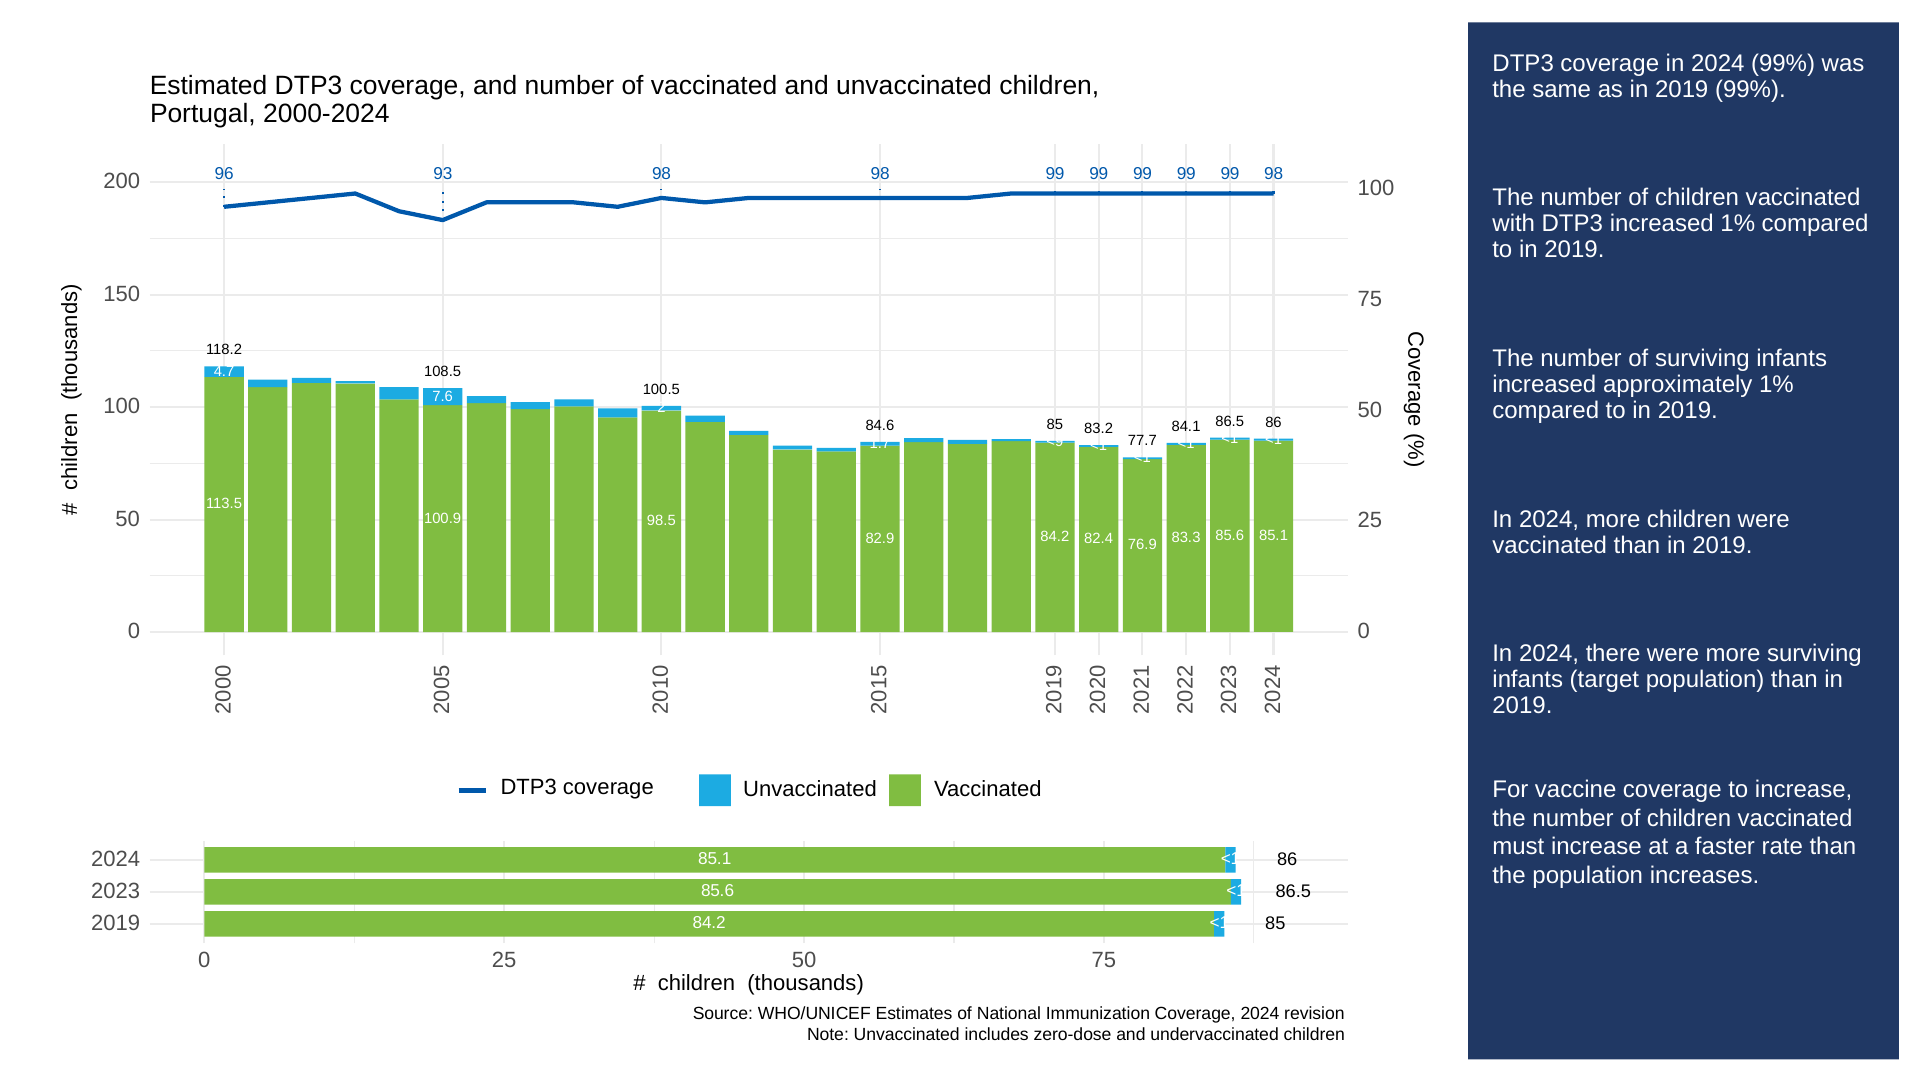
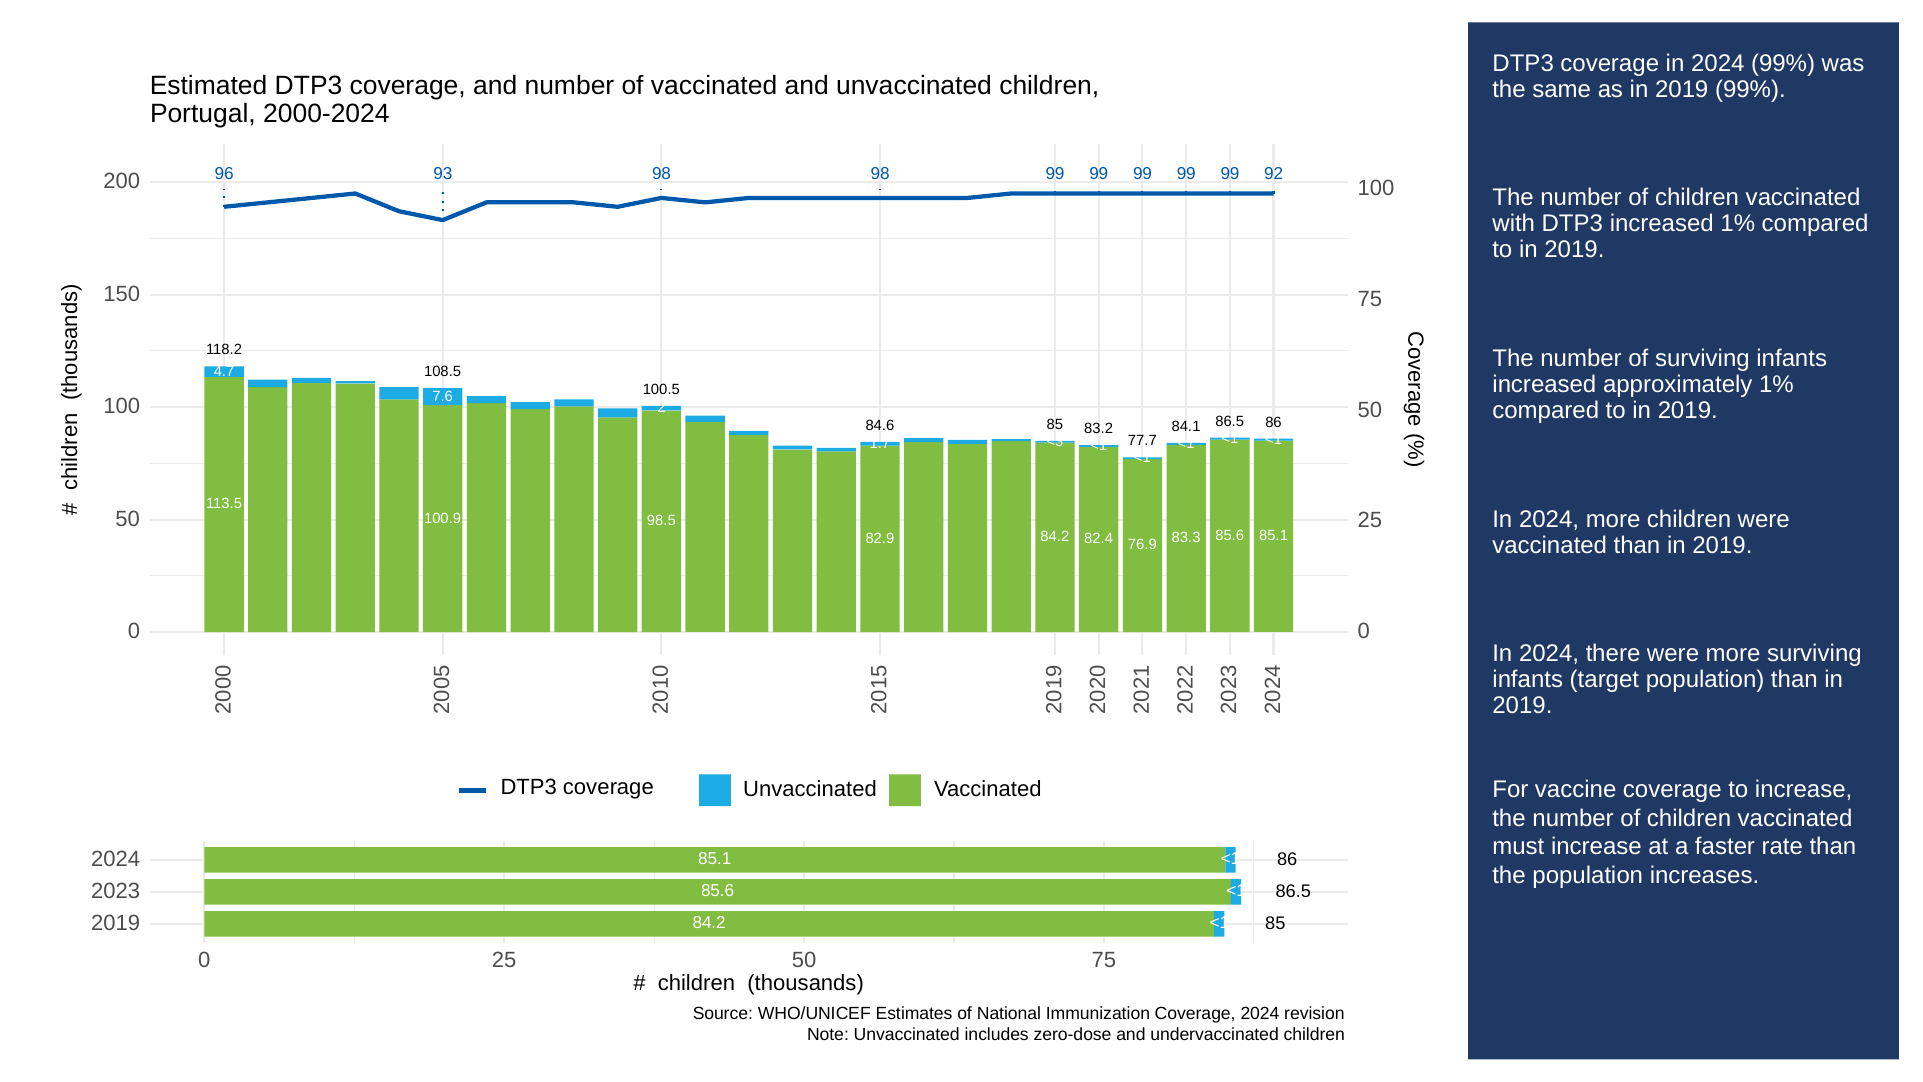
99 98: 98 -> 92
<9: <9 -> <3
